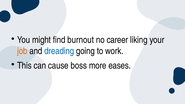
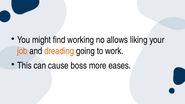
burnout: burnout -> working
career: career -> allows
dreading colour: blue -> orange
